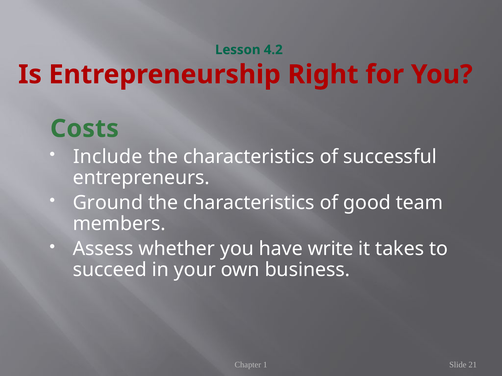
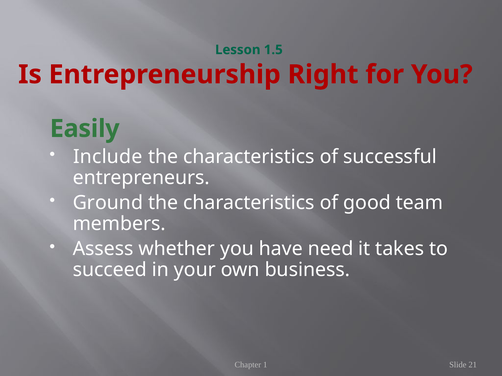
4.2: 4.2 -> 1.5
Costs: Costs -> Easily
write: write -> need
